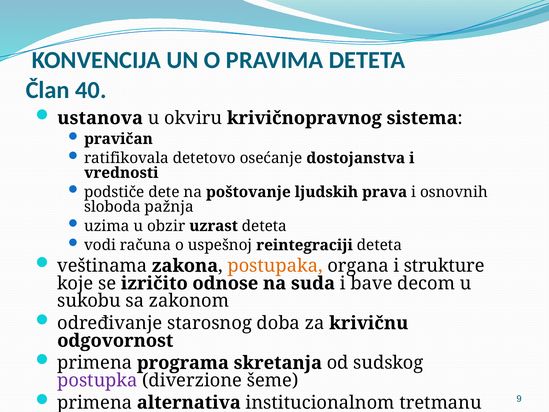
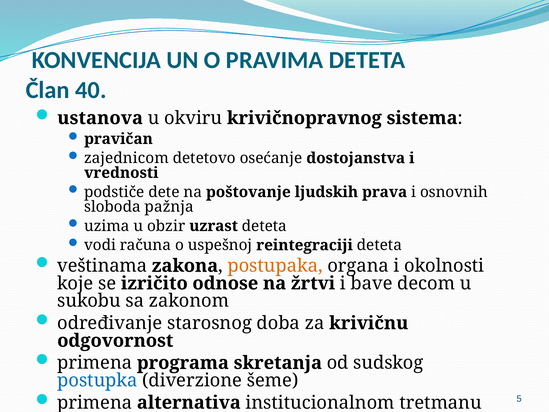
ratifikovala: ratifikovala -> zajednicom
strukture: strukture -> okolnosti
suda: suda -> žrtvi
postupka colour: purple -> blue
9: 9 -> 5
